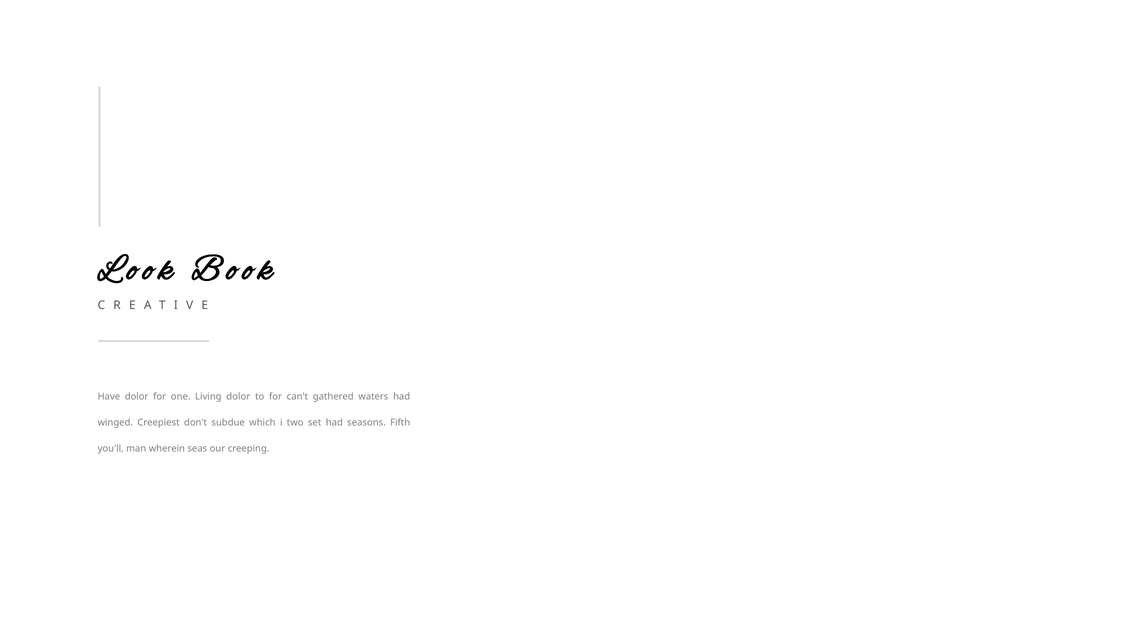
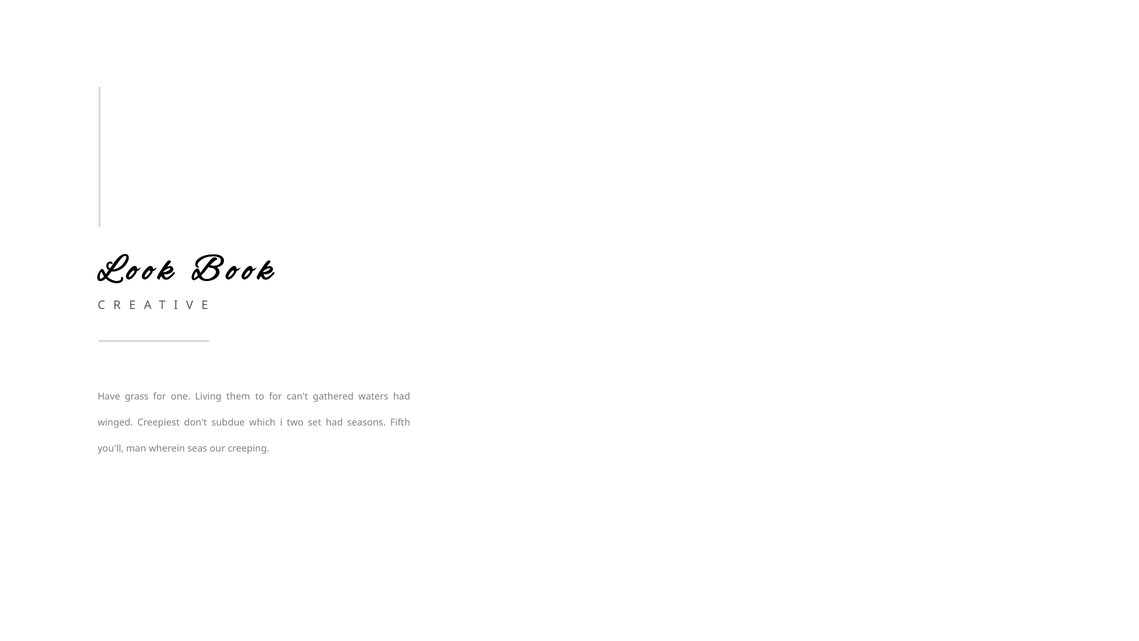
Have dolor: dolor -> grass
Living dolor: dolor -> them
